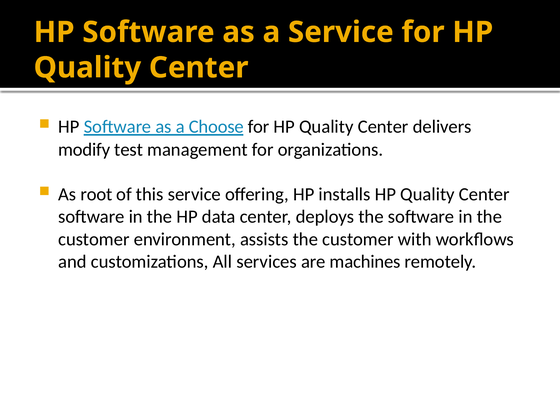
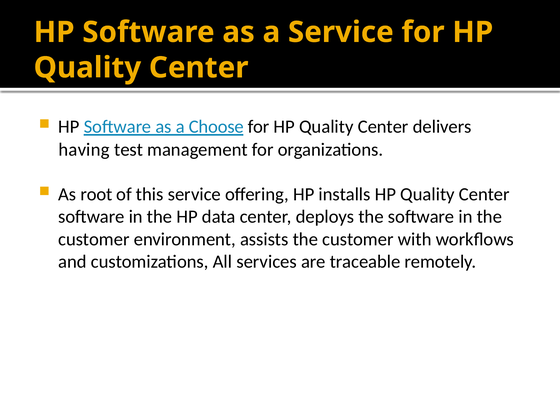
modify: modify -> having
machines: machines -> traceable
